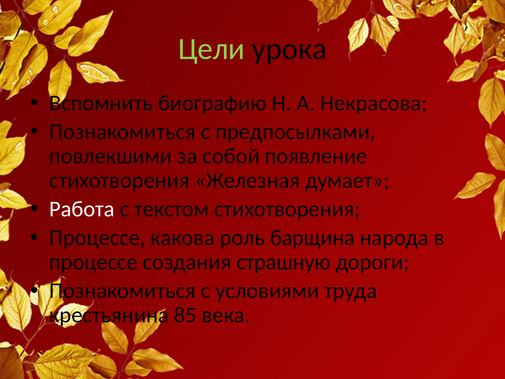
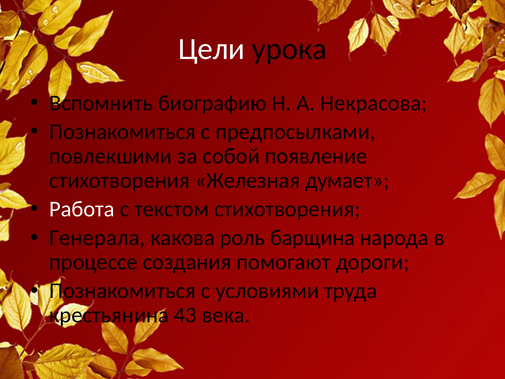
Цели colour: light green -> white
Процессе at (97, 238): Процессе -> Генерала
страшную: страшную -> помогают
85: 85 -> 43
